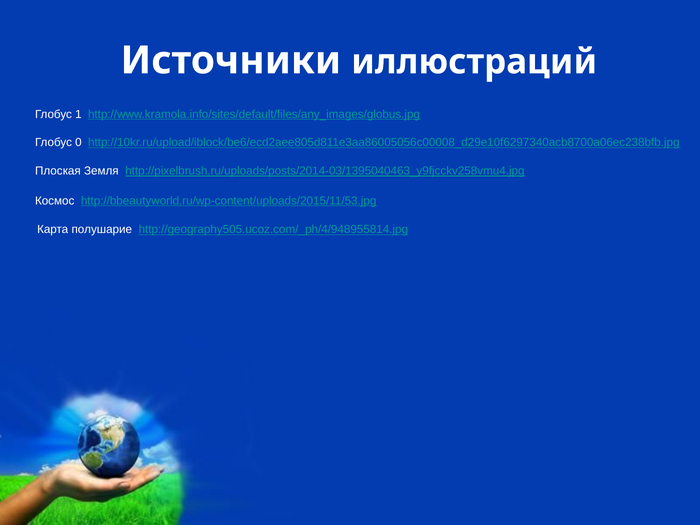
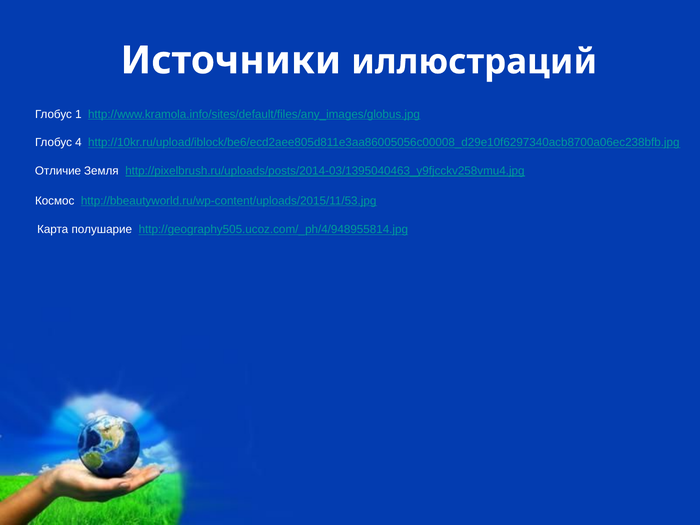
0: 0 -> 4
Плоская: Плоская -> Отличие
